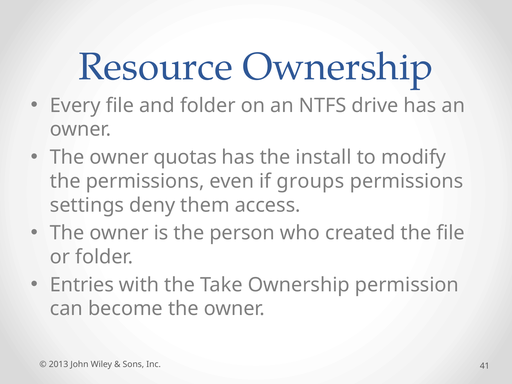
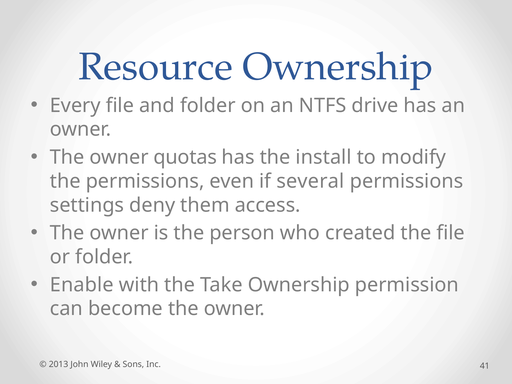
groups: groups -> several
Entries: Entries -> Enable
